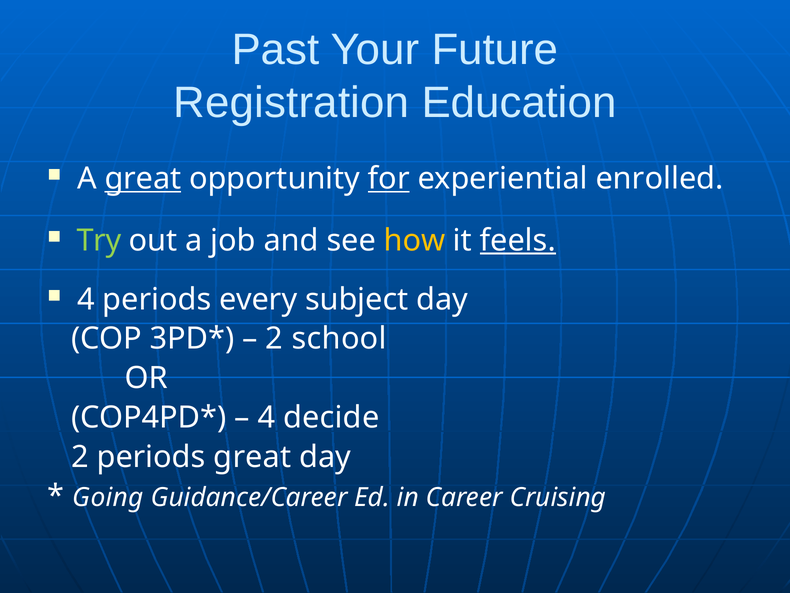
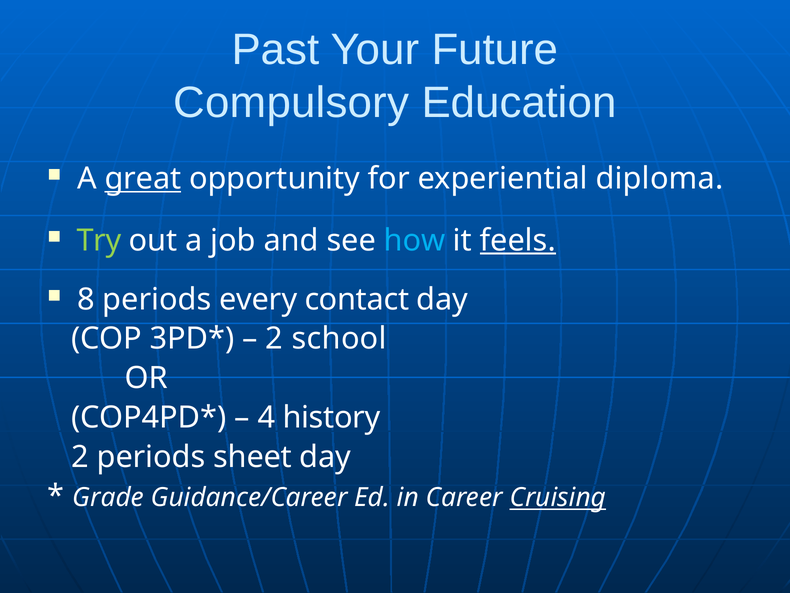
Registration: Registration -> Compulsory
for underline: present -> none
enrolled: enrolled -> diploma
how colour: yellow -> light blue
4 at (86, 299): 4 -> 8
subject: subject -> contact
decide: decide -> history
periods great: great -> sheet
Going: Going -> Grade
Cruising underline: none -> present
